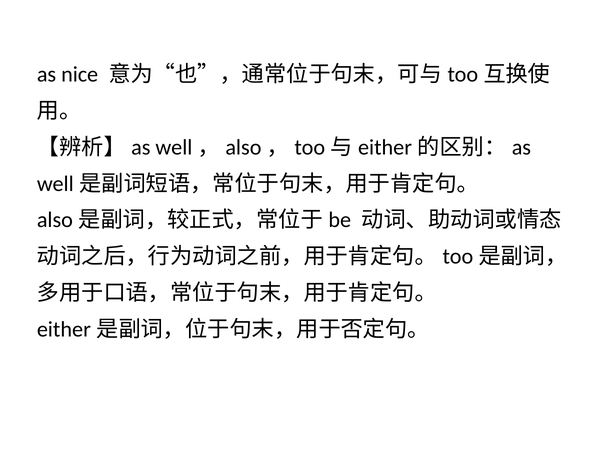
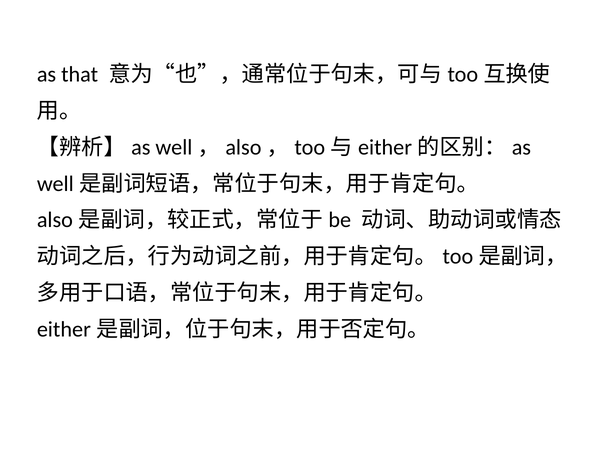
nice: nice -> that
